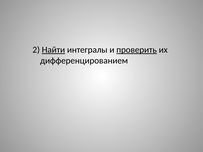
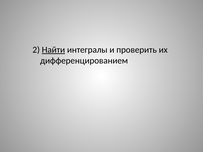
проверить underline: present -> none
